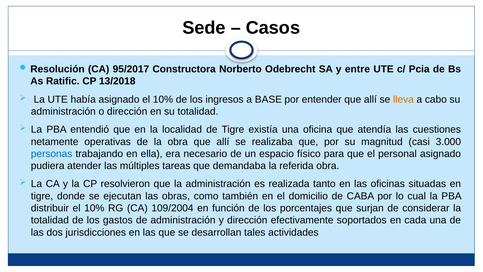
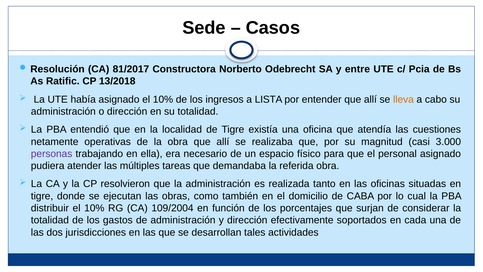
95/2017: 95/2017 -> 81/2017
BASE: BASE -> LISTA
personas colour: blue -> purple
